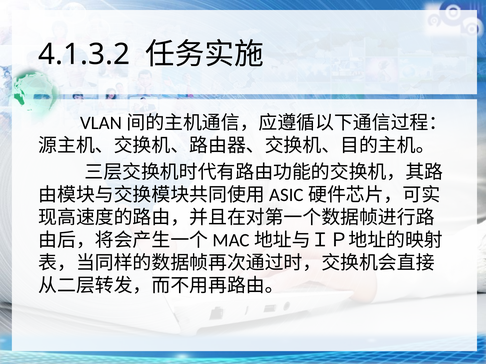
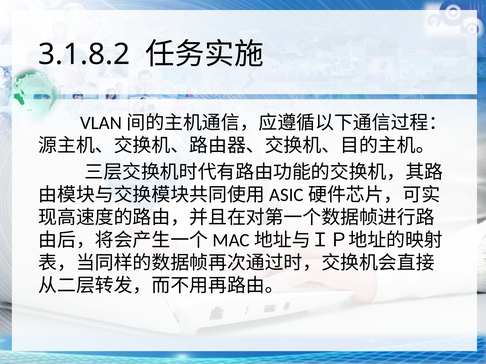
4.1.3.2: 4.1.3.2 -> 3.1.8.2
